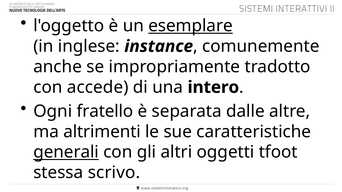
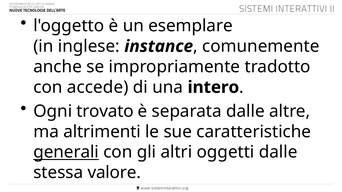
esemplare underline: present -> none
fratello: fratello -> trovato
oggetti tfoot: tfoot -> dalle
scrivo: scrivo -> valore
